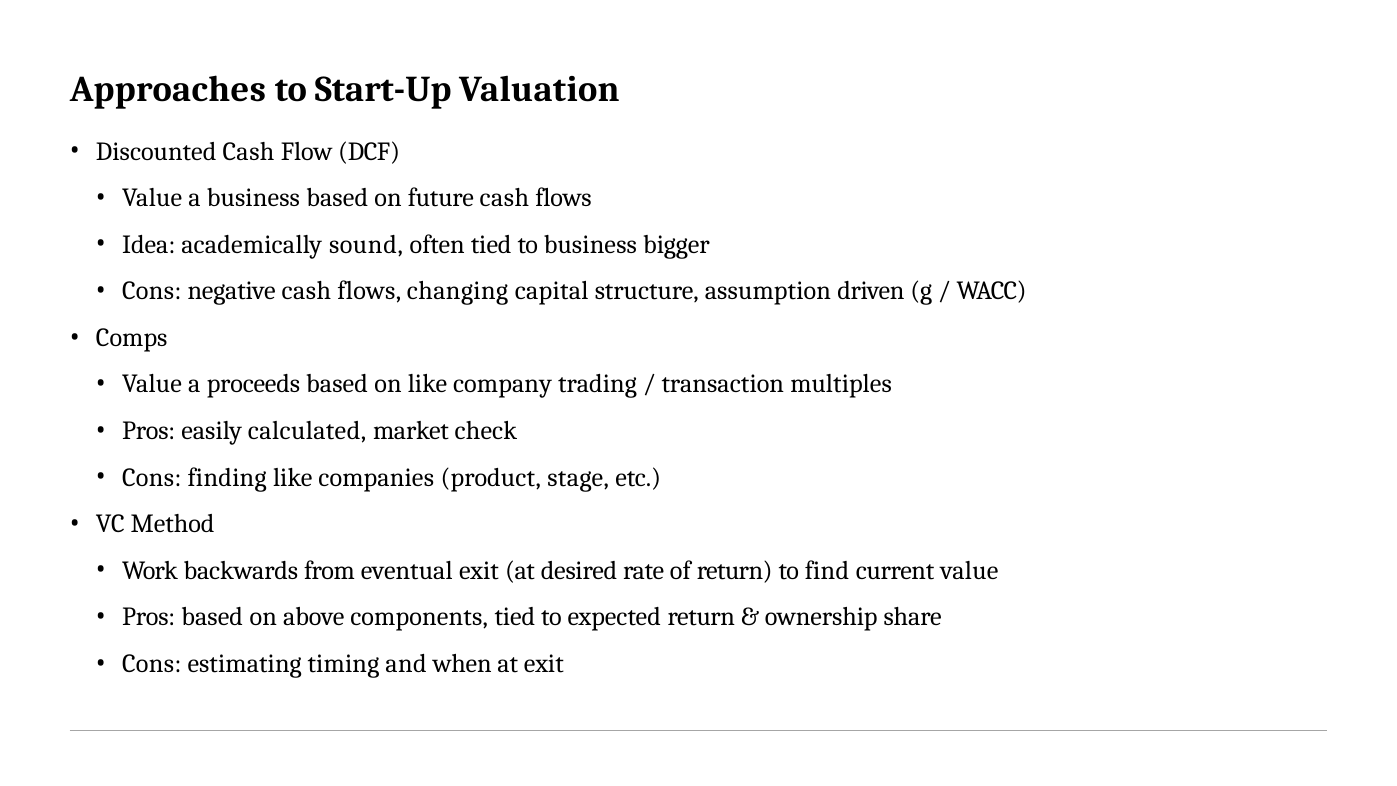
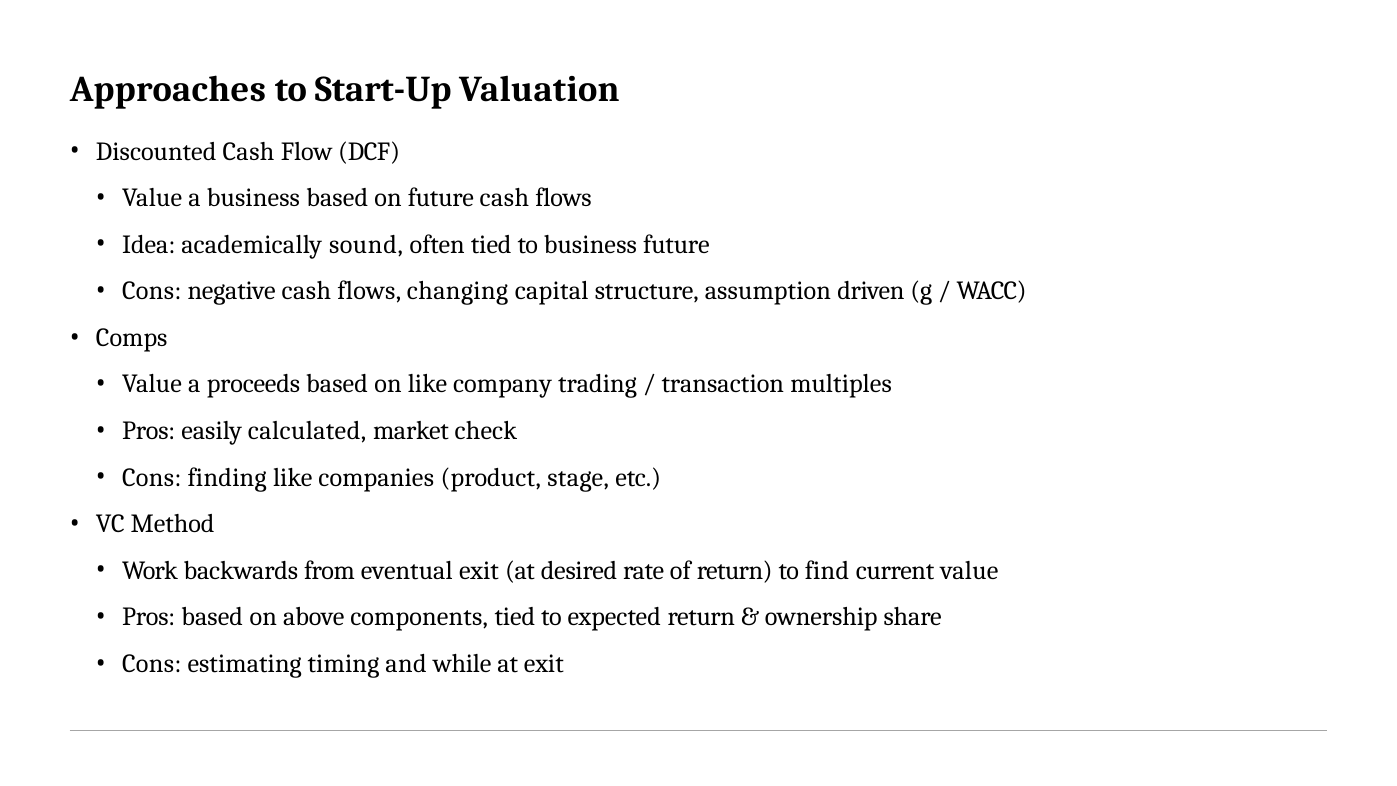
business bigger: bigger -> future
when: when -> while
